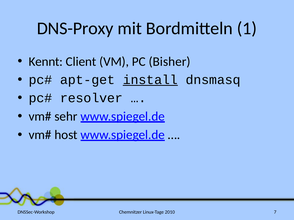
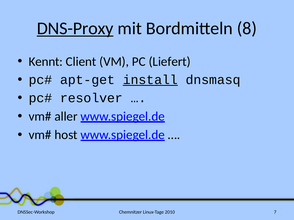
DNS-Proxy underline: none -> present
1: 1 -> 8
Bisher: Bisher -> Liefert
sehr: sehr -> aller
